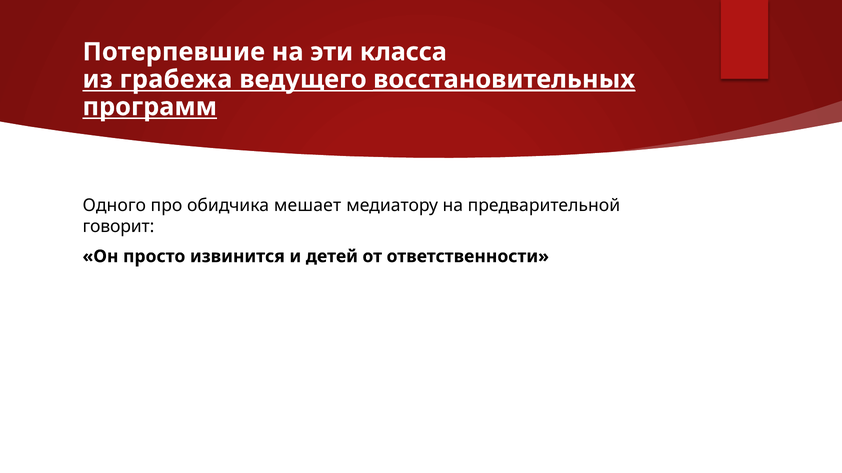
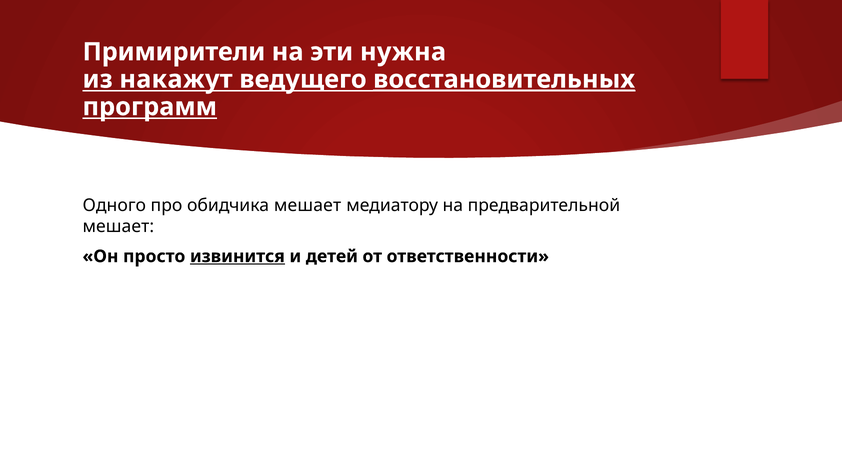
Потерпевшие: Потерпевшие -> Примирители
класса: класса -> нужна
грабежа: грабежа -> накажут
говорит at (118, 227): говорит -> мешает
извинится underline: none -> present
